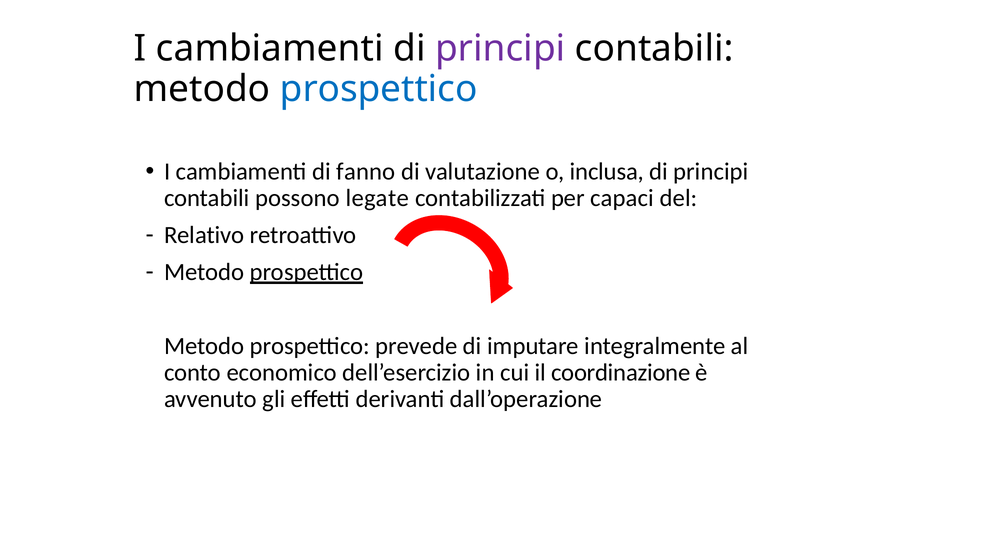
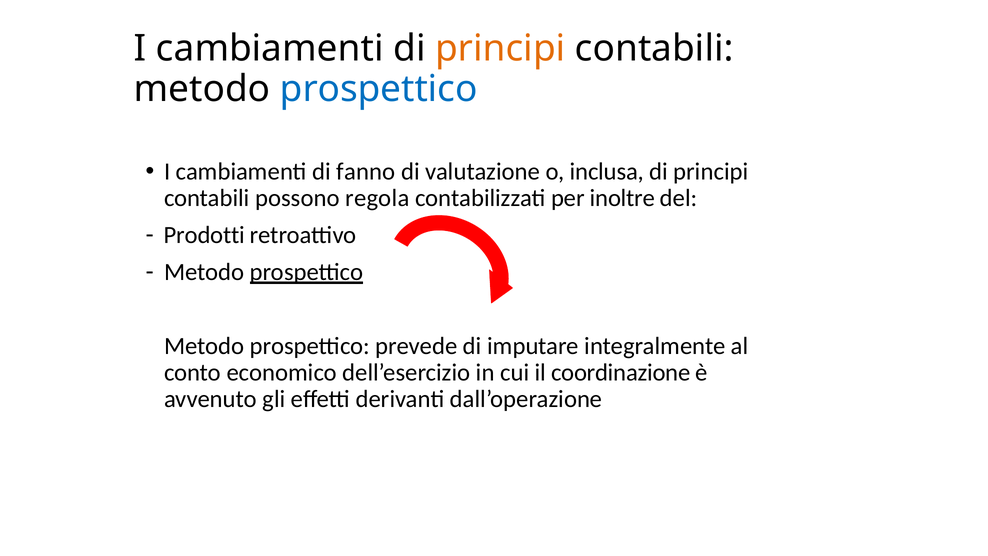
principi at (500, 49) colour: purple -> orange
legate: legate -> regola
capaci: capaci -> inoltre
Relativo: Relativo -> Prodotti
